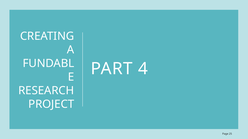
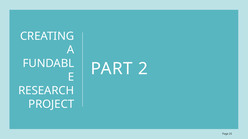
4: 4 -> 2
